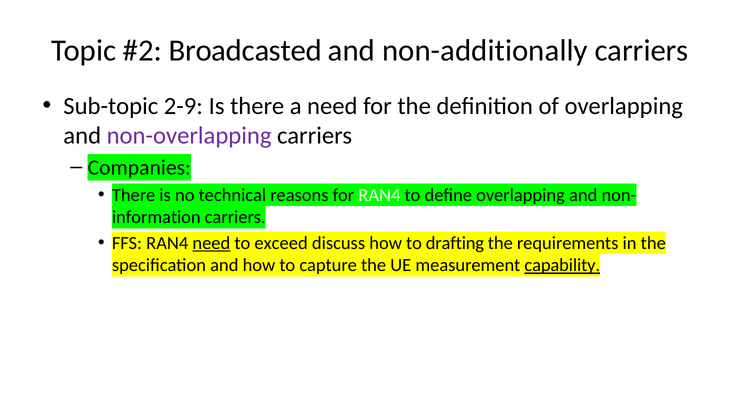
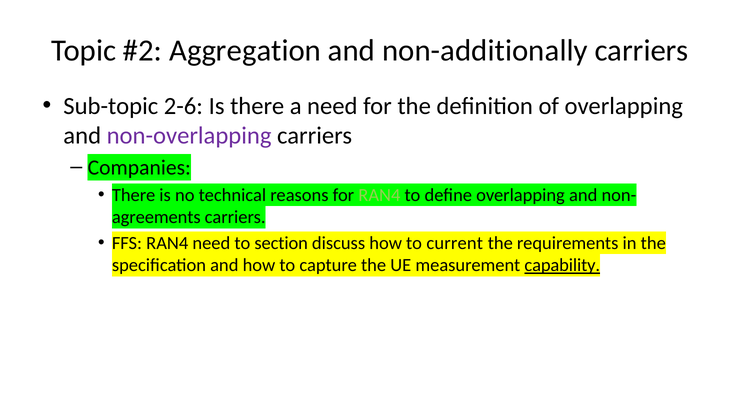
Broadcasted: Broadcasted -> Aggregation
2-9: 2-9 -> 2-6
RAN4 at (379, 195) colour: white -> light green
information: information -> agreements
need at (211, 243) underline: present -> none
exceed: exceed -> section
drafting: drafting -> current
